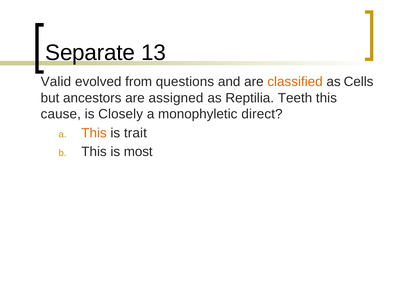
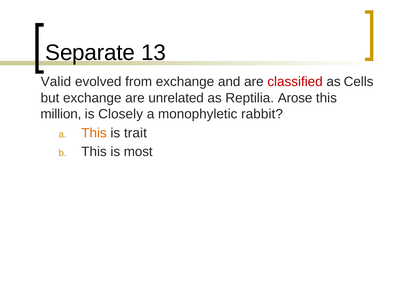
from questions: questions -> exchange
classified colour: orange -> red
but ancestors: ancestors -> exchange
assigned: assigned -> unrelated
Teeth: Teeth -> Arose
cause: cause -> million
direct: direct -> rabbit
